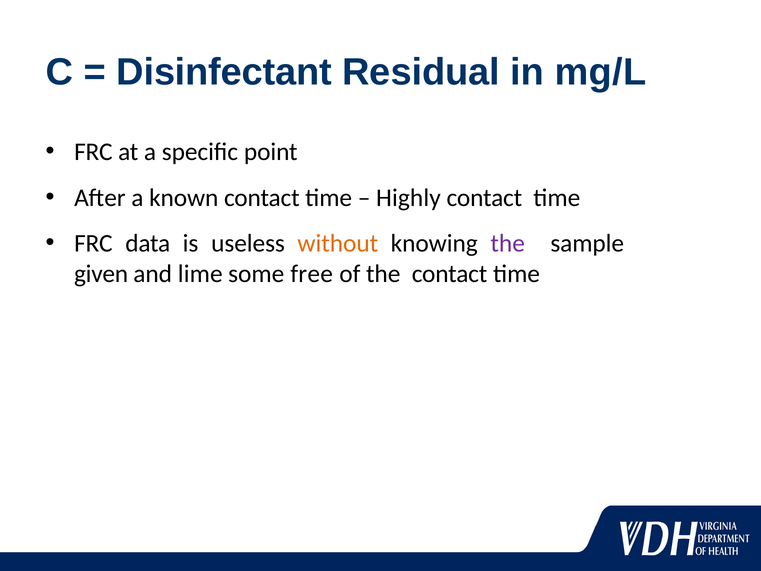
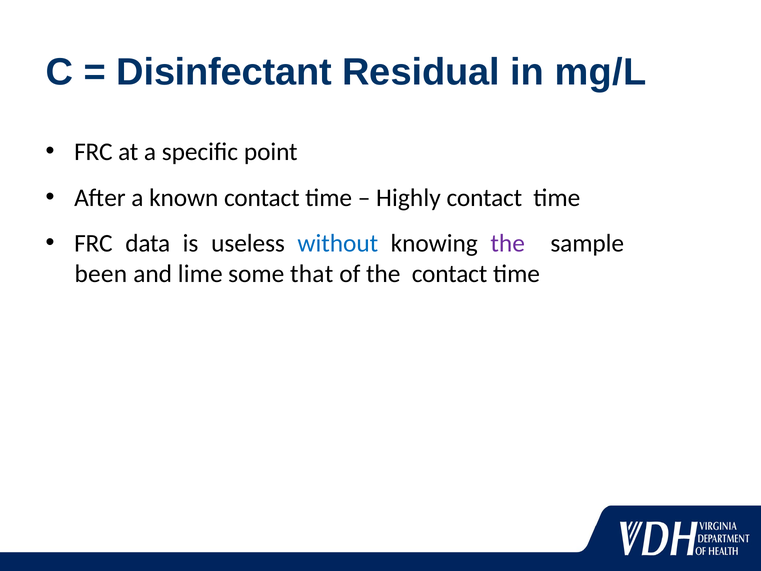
without colour: orange -> blue
given: given -> been
free: free -> that
